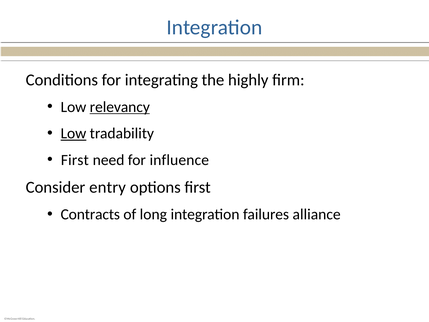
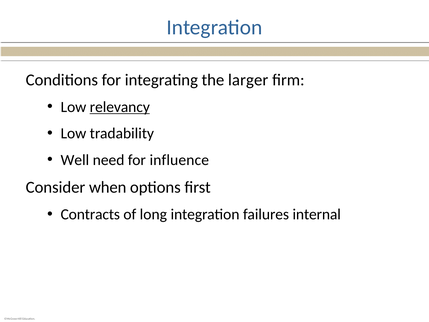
highly: highly -> larger
Low at (73, 133) underline: present -> none
First at (75, 160): First -> Well
entry: entry -> when
alliance: alliance -> internal
